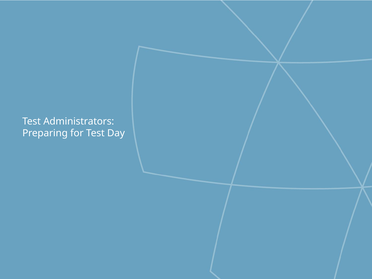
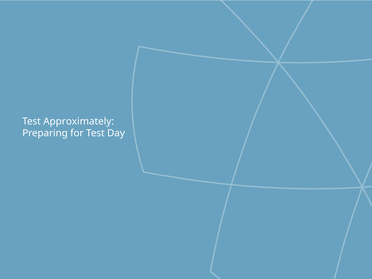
Administrators: Administrators -> Approximately
